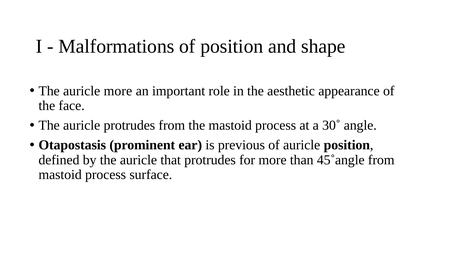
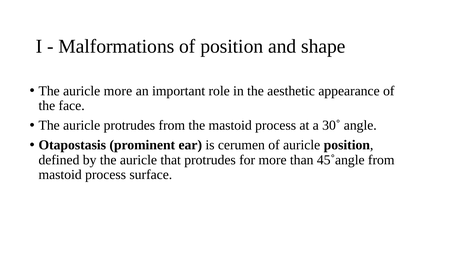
previous: previous -> cerumen
